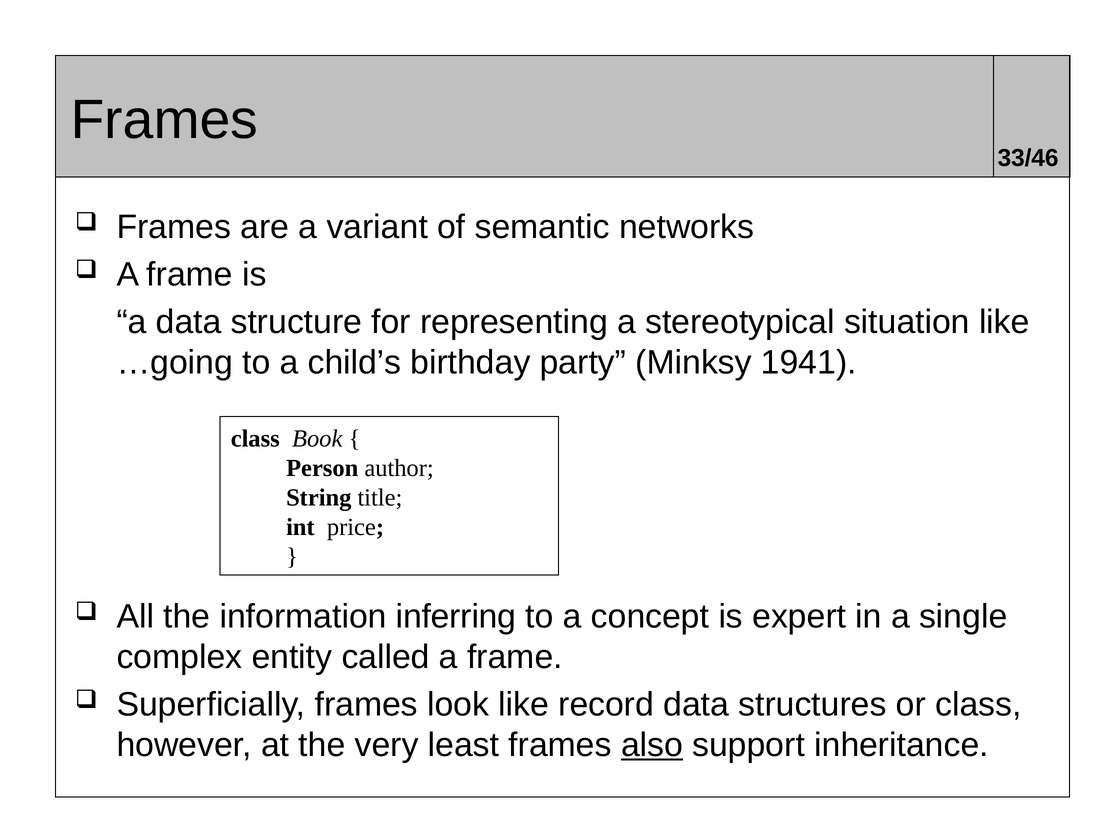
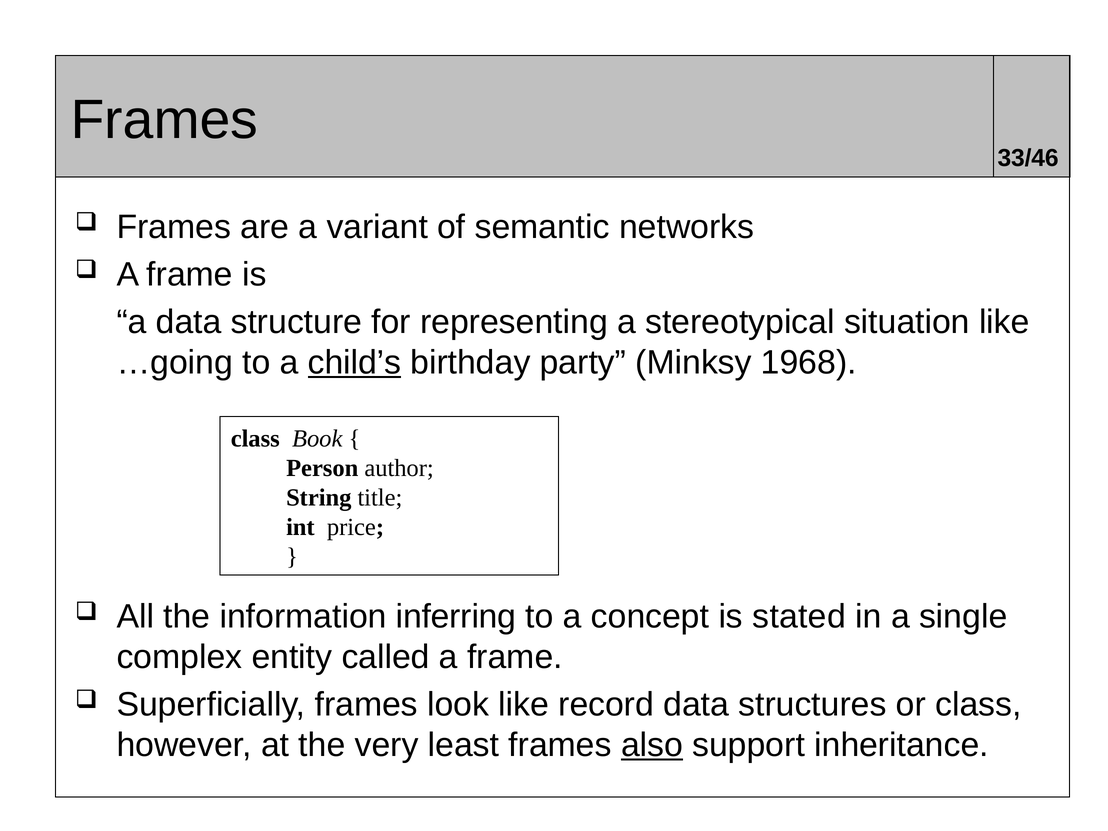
child’s underline: none -> present
1941: 1941 -> 1968
expert: expert -> stated
